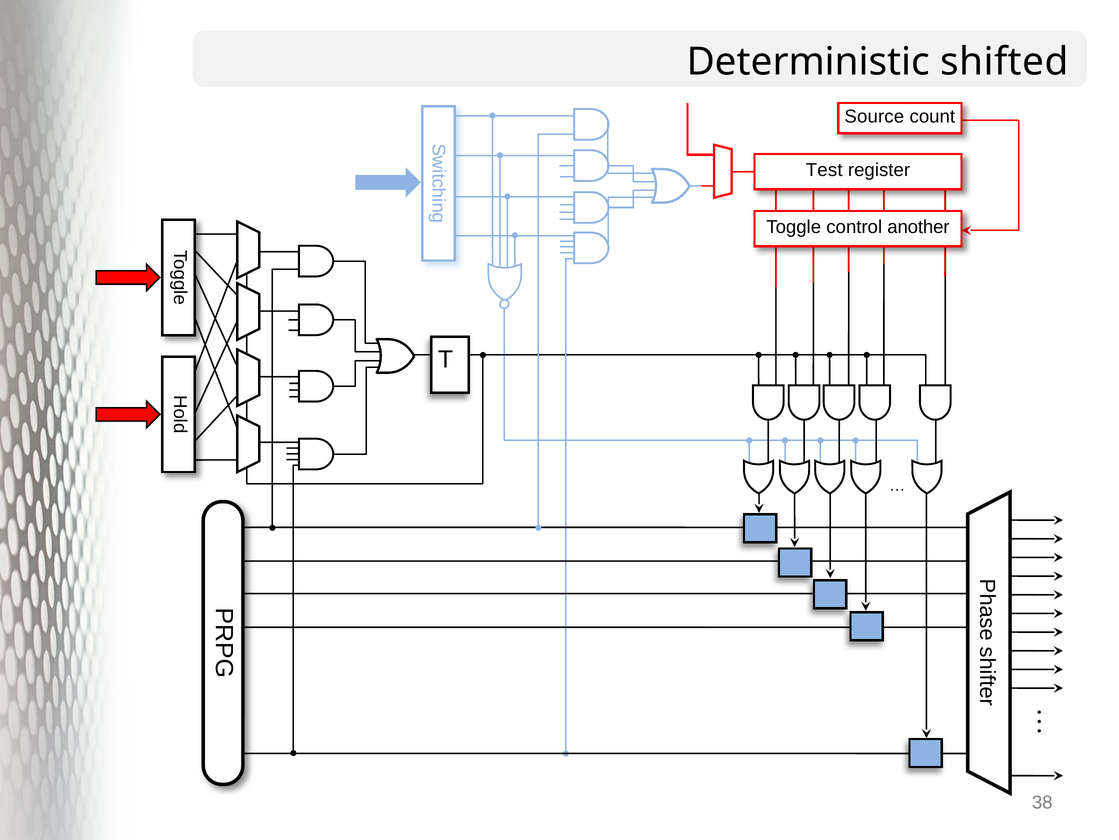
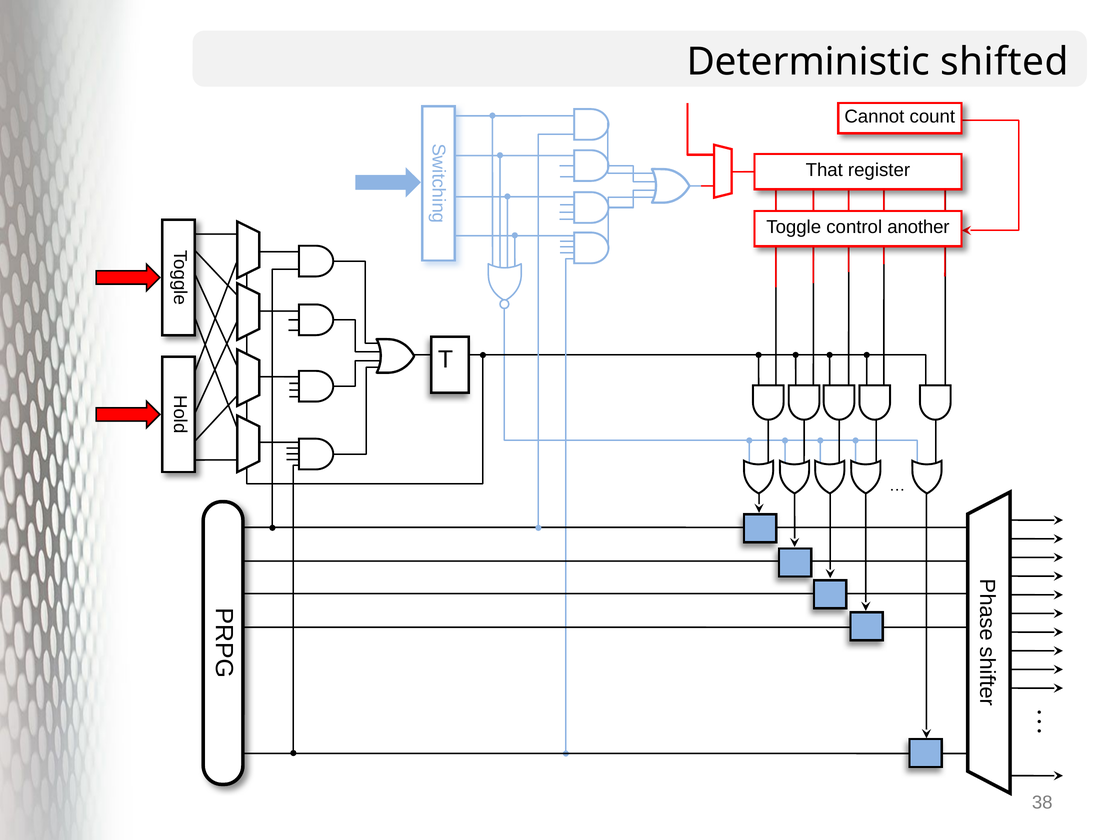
Source: Source -> Cannot
Test: Test -> That
